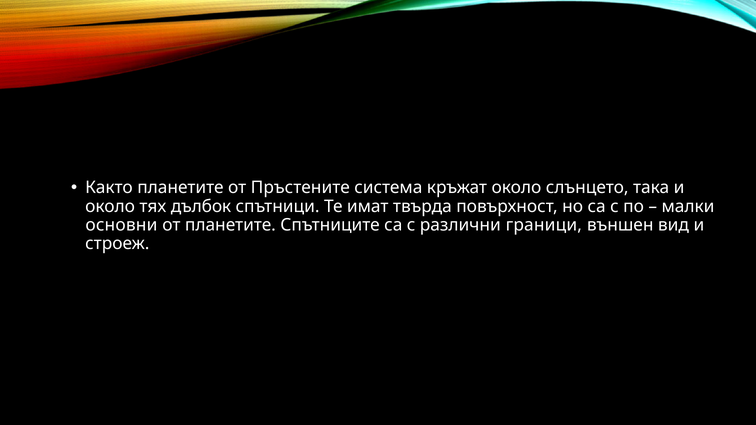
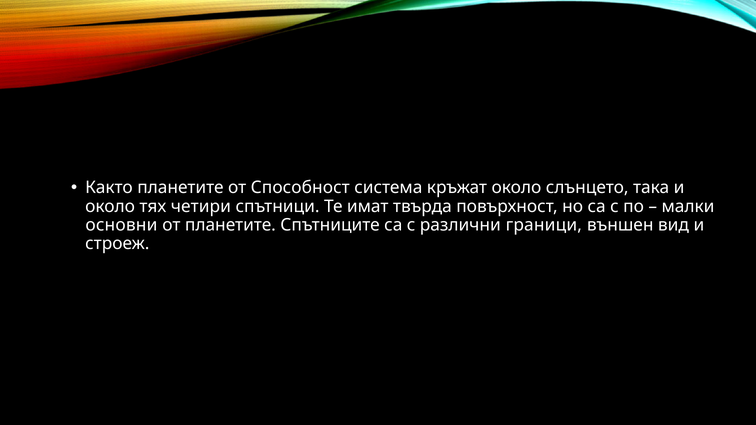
Пръстените: Пръстените -> Способност
дълбок: дълбок -> четири
